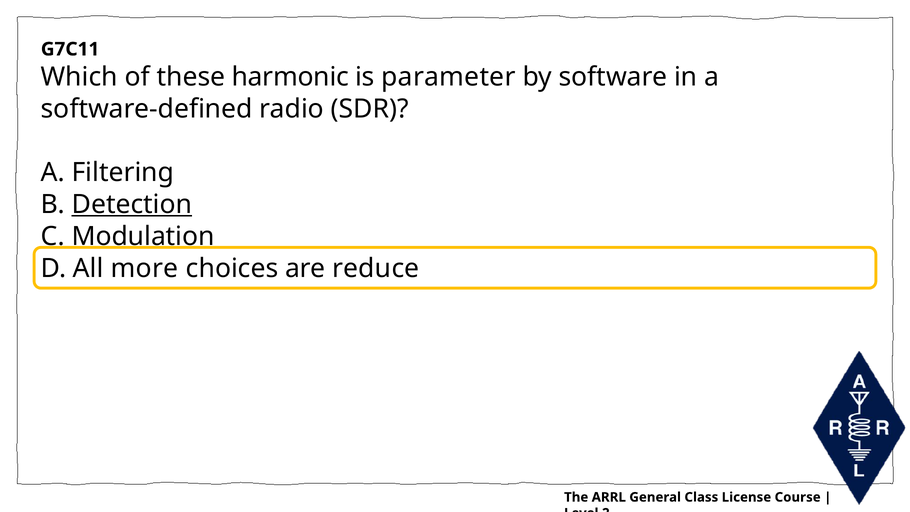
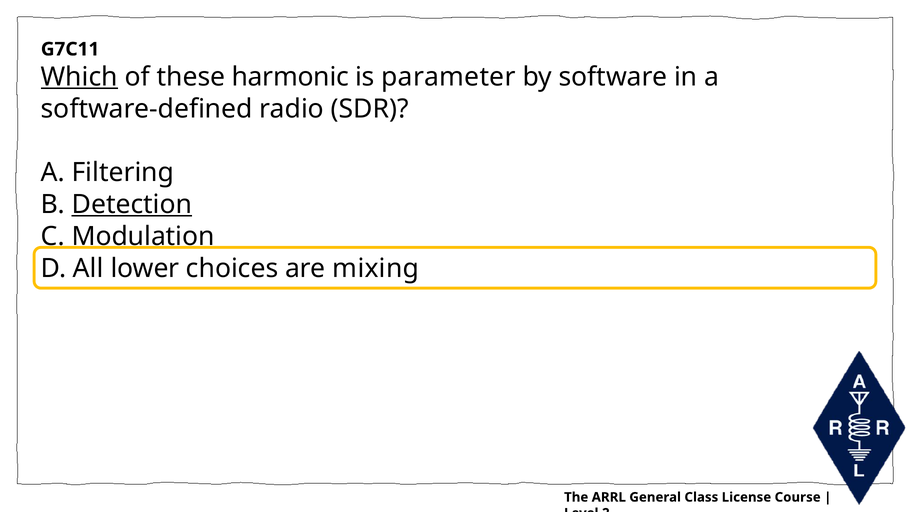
Which underline: none -> present
more: more -> lower
reduce: reduce -> mixing
